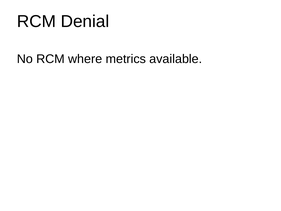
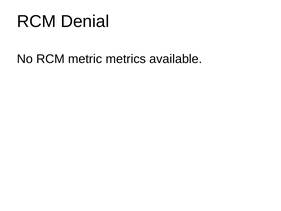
where: where -> metric
